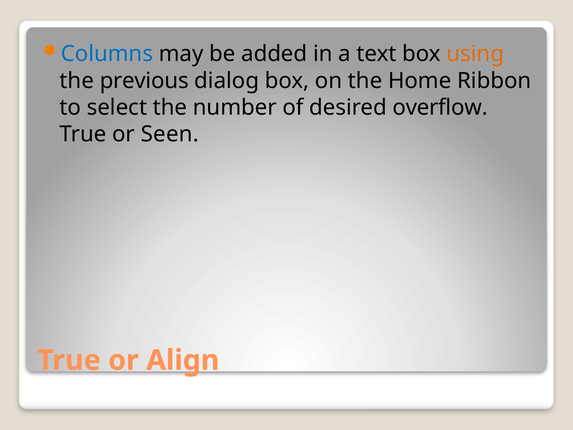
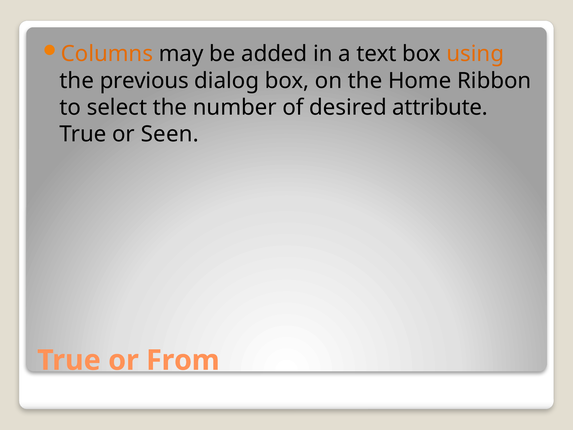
Columns colour: blue -> orange
overflow: overflow -> attribute
Align: Align -> From
